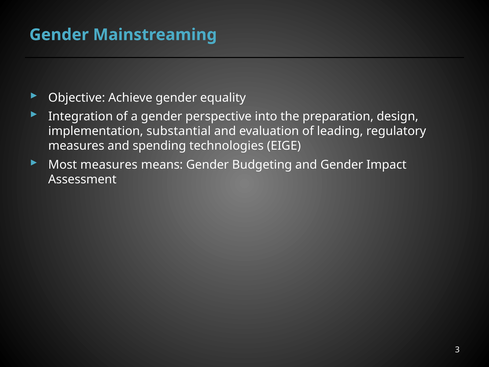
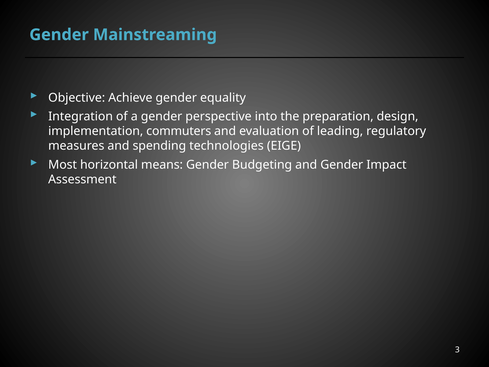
substantial: substantial -> commuters
Most measures: measures -> horizontal
